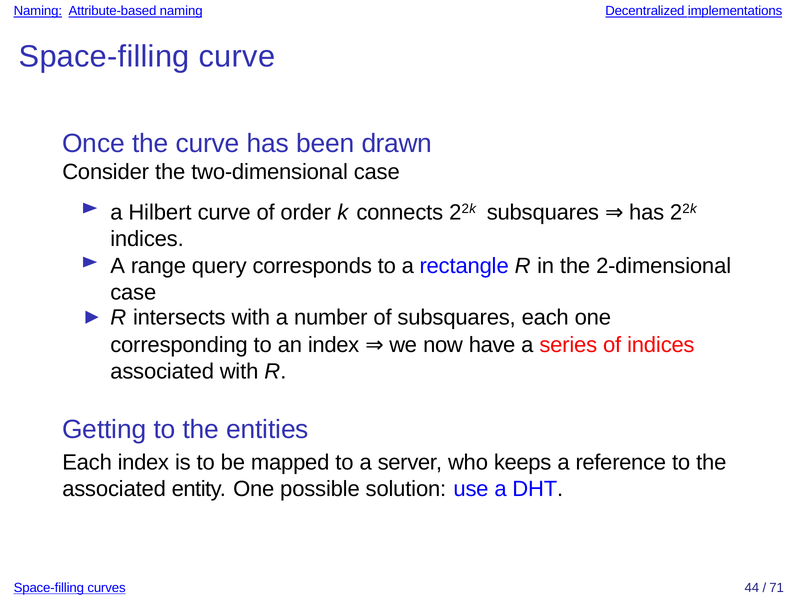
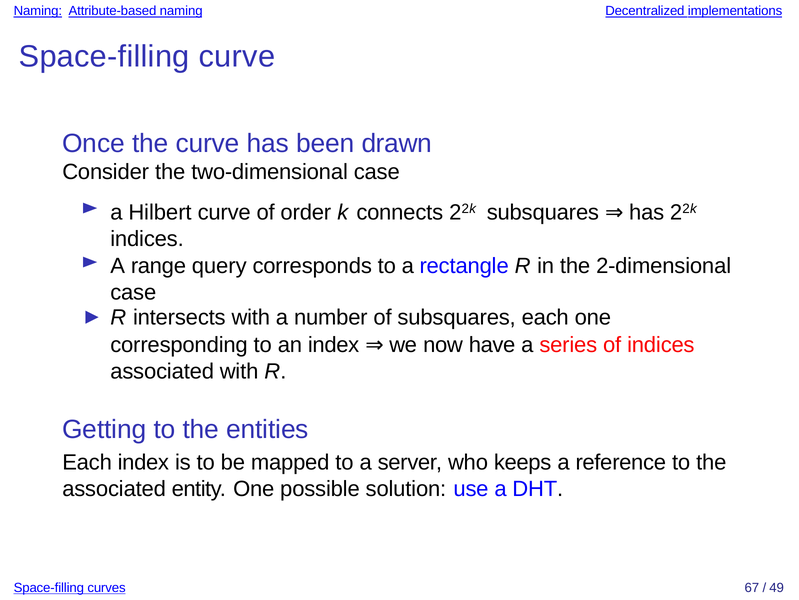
44: 44 -> 67
71: 71 -> 49
